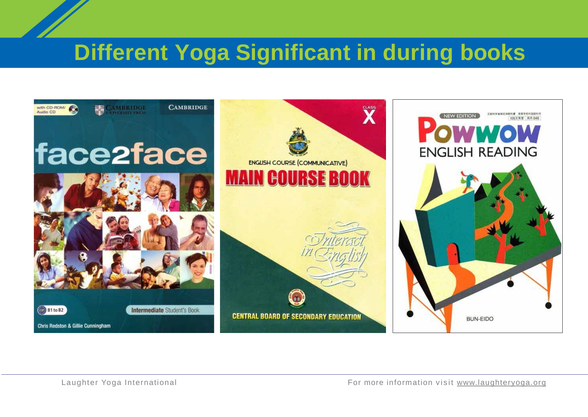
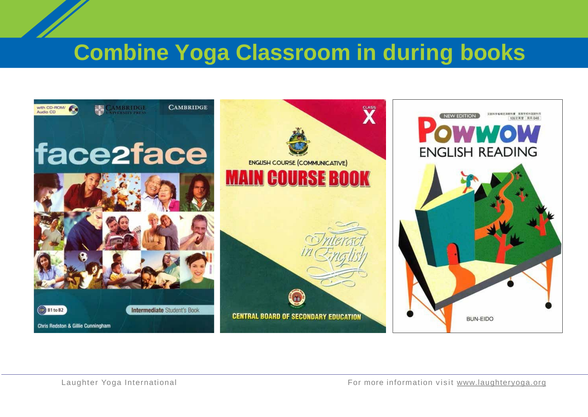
Different: Different -> Combine
Significant: Significant -> Classroom
